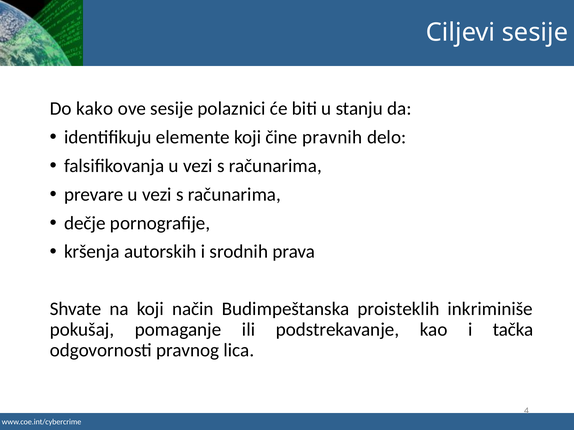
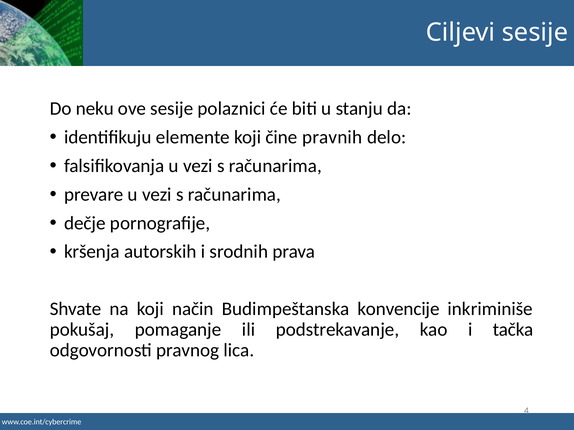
kako: kako -> neku
proisteklih: proisteklih -> konvencije
